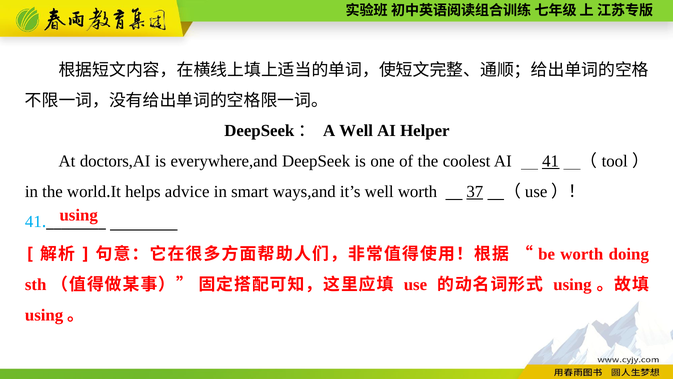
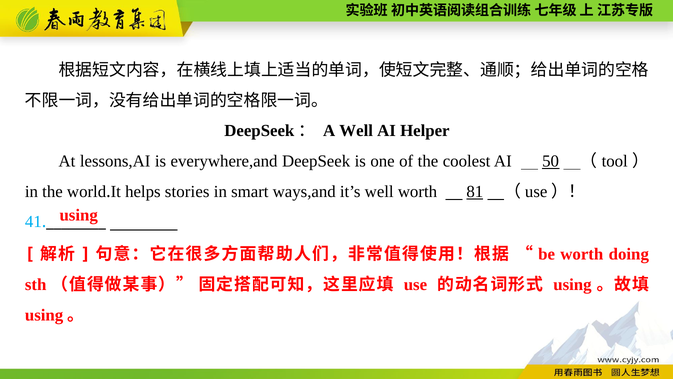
doctors,AI: doctors,AI -> lessons,AI
AI 41: 41 -> 50
advice: advice -> stories
37: 37 -> 81
